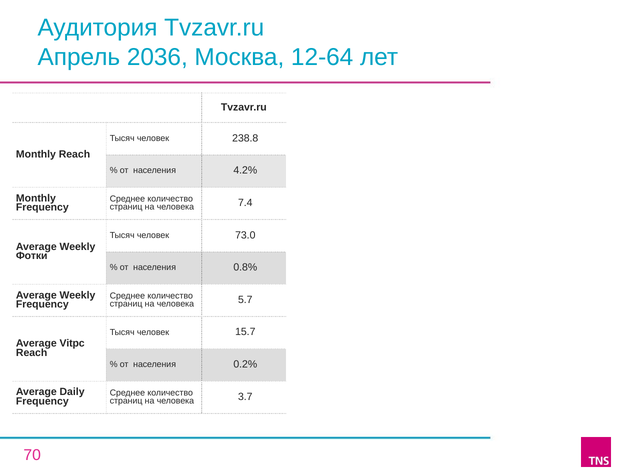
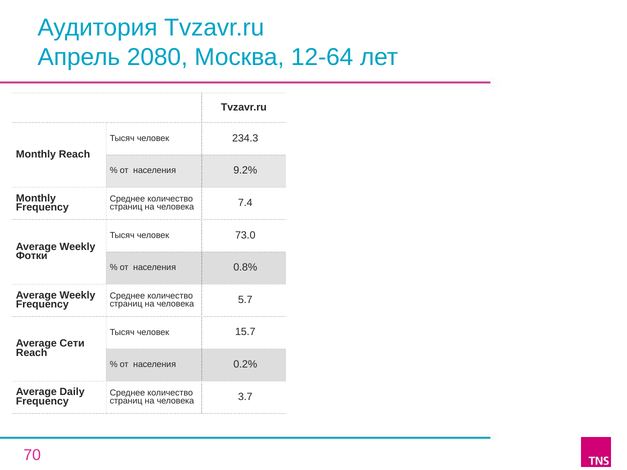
2036: 2036 -> 2080
238.8: 238.8 -> 234.3
4.2%: 4.2% -> 9.2%
Vitpc: Vitpc -> Сети
